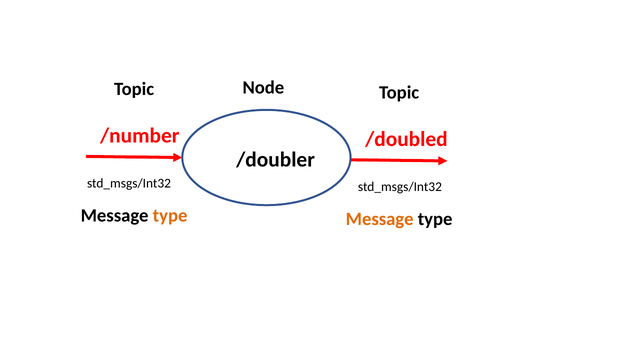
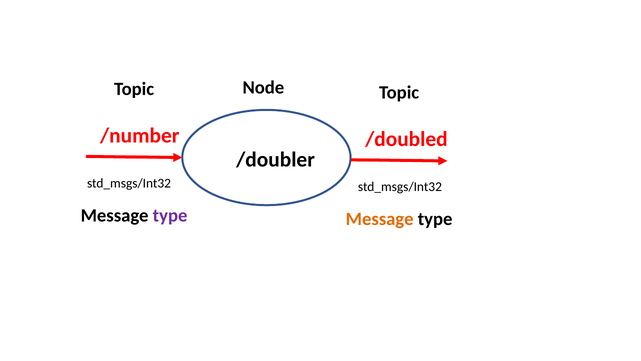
type at (170, 216) colour: orange -> purple
